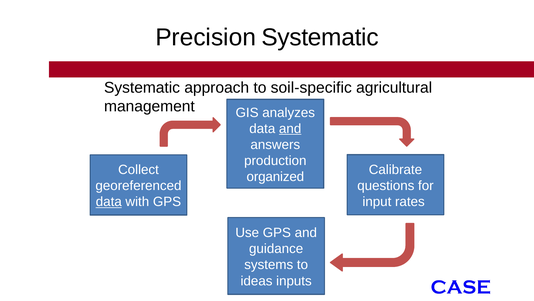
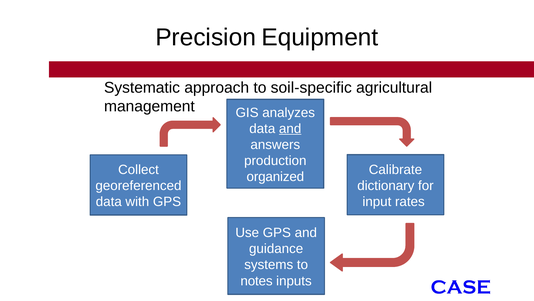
Precision Systematic: Systematic -> Equipment
questions: questions -> dictionary
data at (109, 201) underline: present -> none
ideas: ideas -> notes
